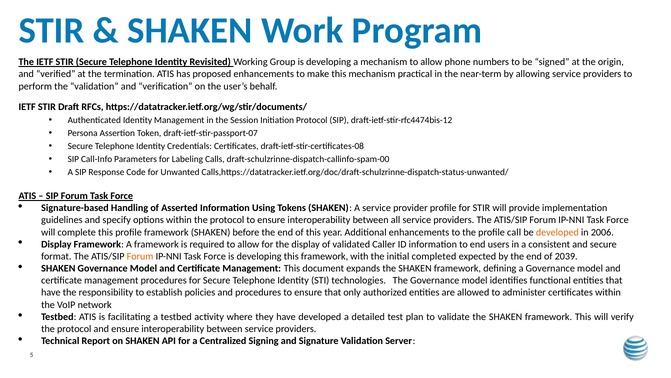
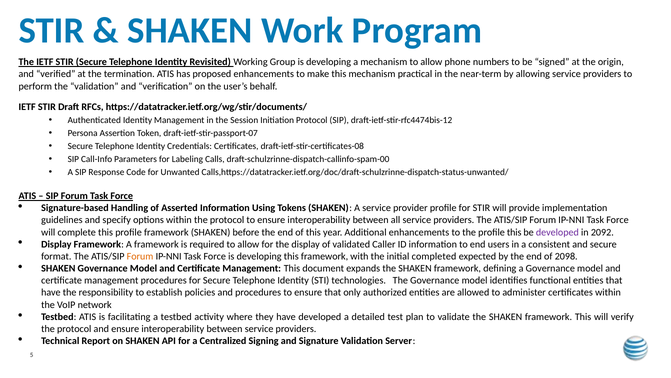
profile call: call -> this
developed at (557, 232) colour: orange -> purple
2006: 2006 -> 2092
2039: 2039 -> 2098
